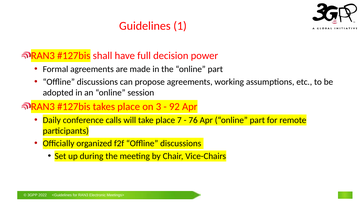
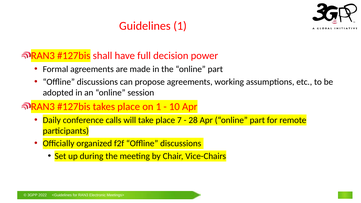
on 3: 3 -> 1
92: 92 -> 10
76: 76 -> 28
